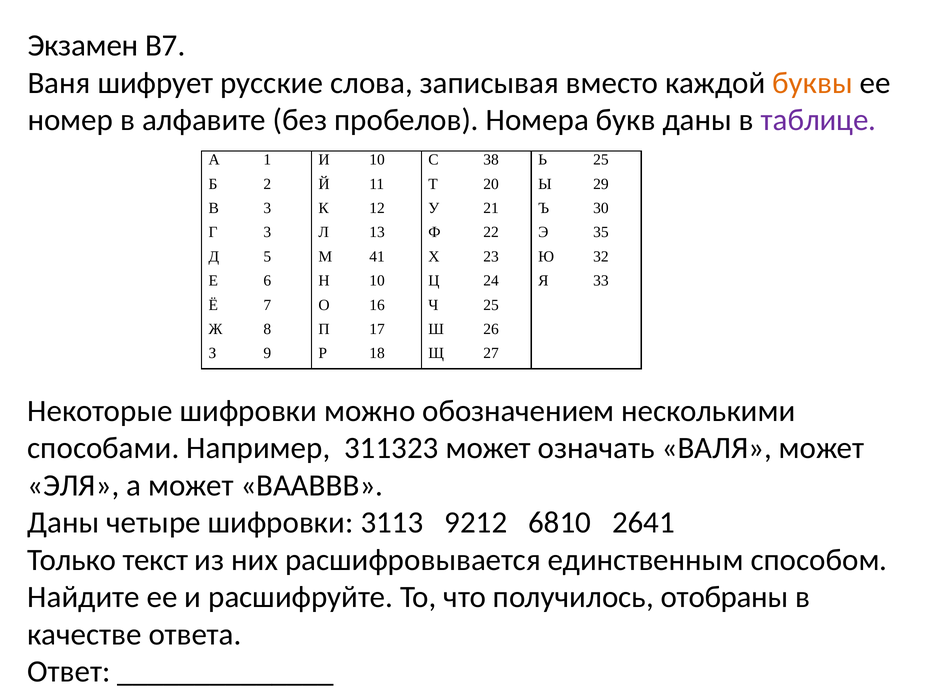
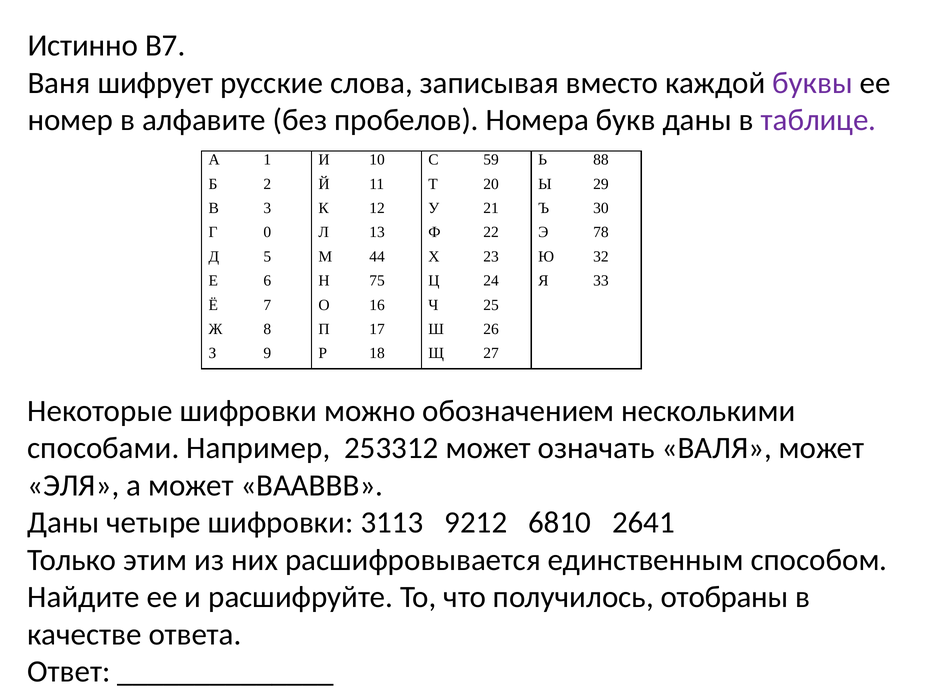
Экзамен: Экзамен -> Истинно
буквы colour: orange -> purple
38: 38 -> 59
Ь 25: 25 -> 88
Г 3: 3 -> 0
35: 35 -> 78
41: 41 -> 44
Н 10: 10 -> 75
311323: 311323 -> 253312
текст: текст -> этим
